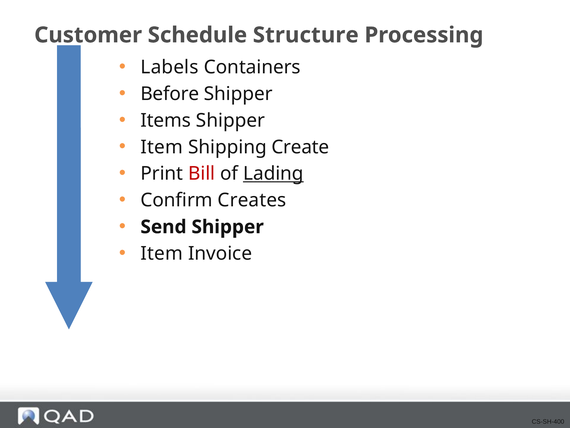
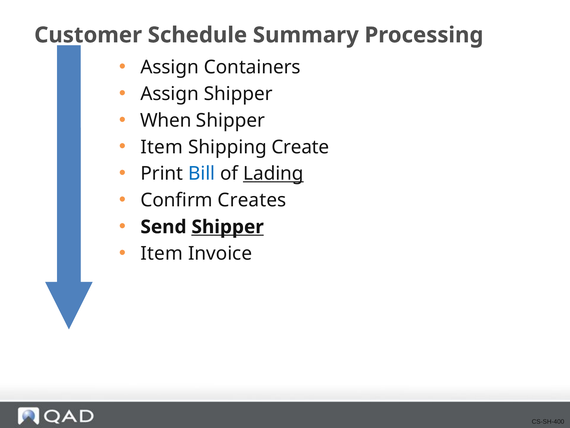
Structure: Structure -> Summary
Labels at (170, 67): Labels -> Assign
Before at (170, 94): Before -> Assign
Items: Items -> When
Bill colour: red -> blue
Shipper at (228, 227) underline: none -> present
